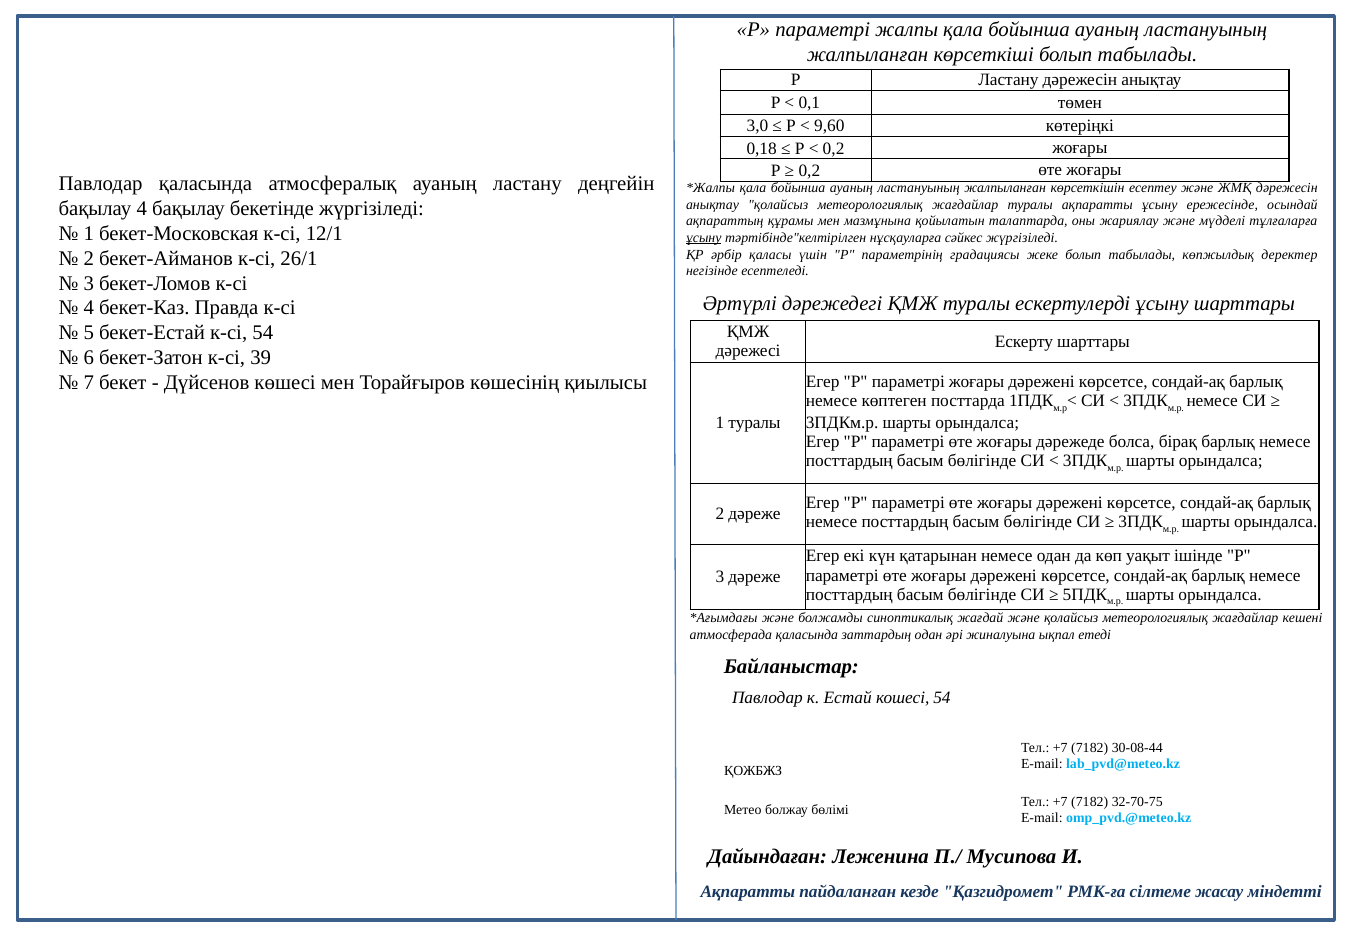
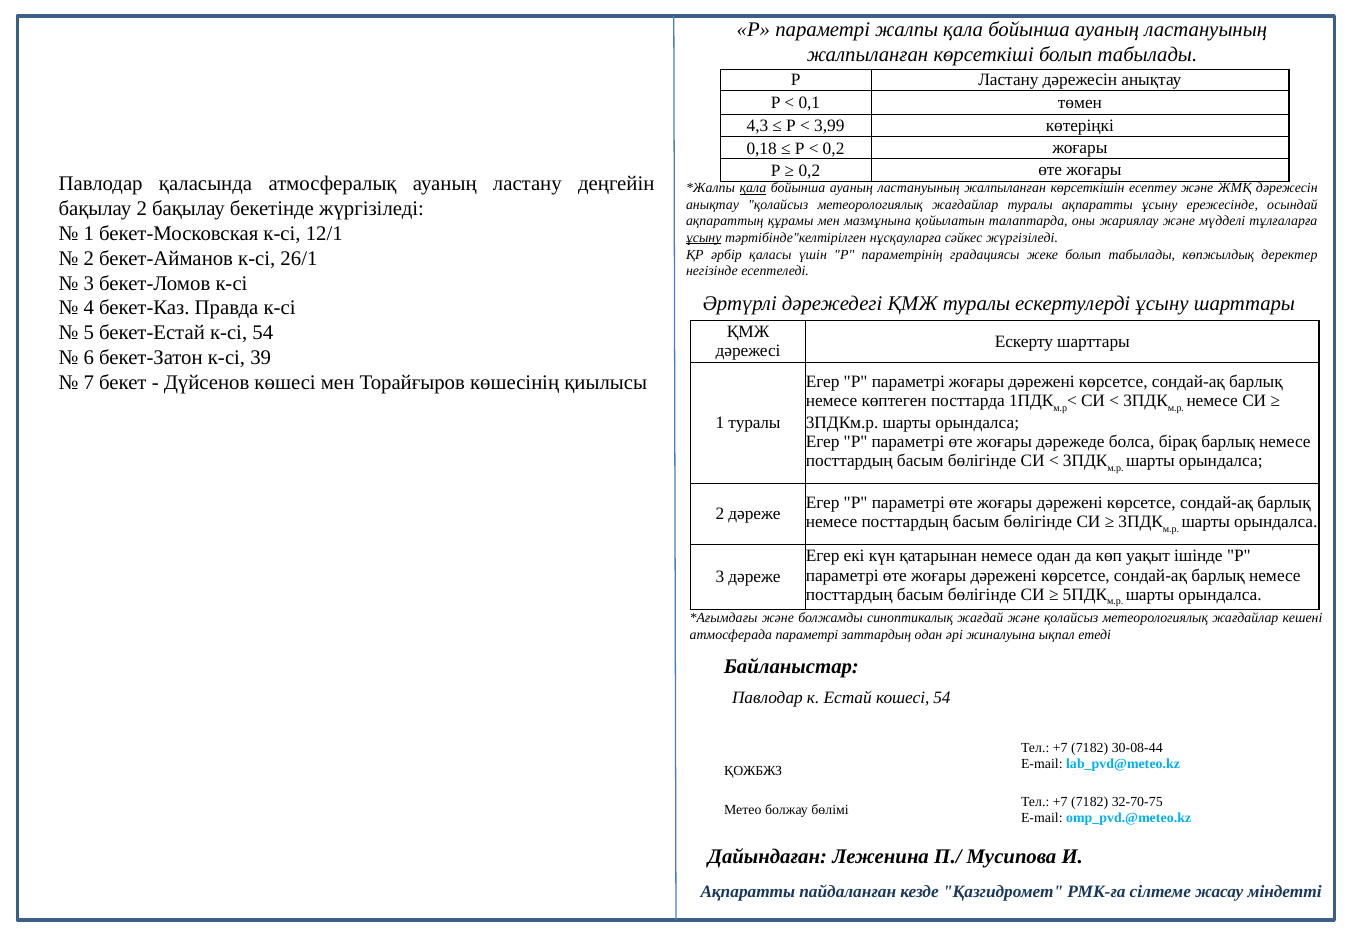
3,0: 3,0 -> 4,3
9,60: 9,60 -> 3,99
қала at (753, 188) underline: none -> present
бақылау 4: 4 -> 2
атмосферада қаласында: қаласында -> параметрі
